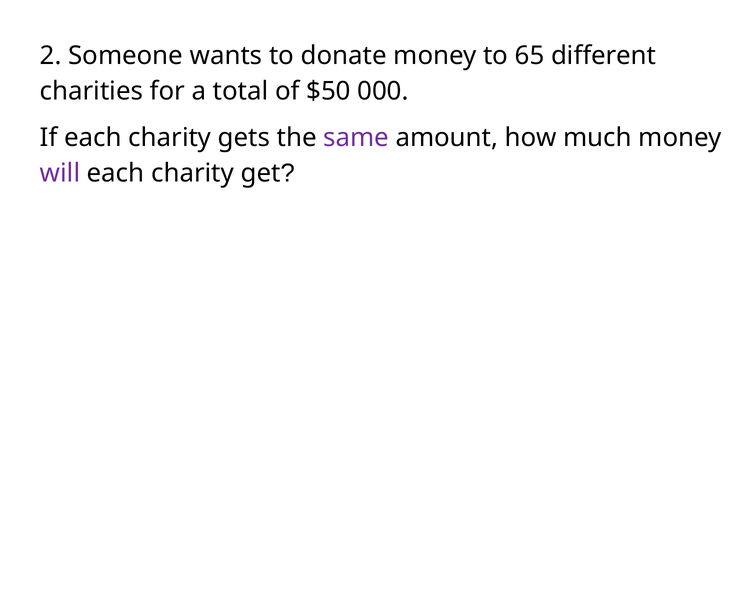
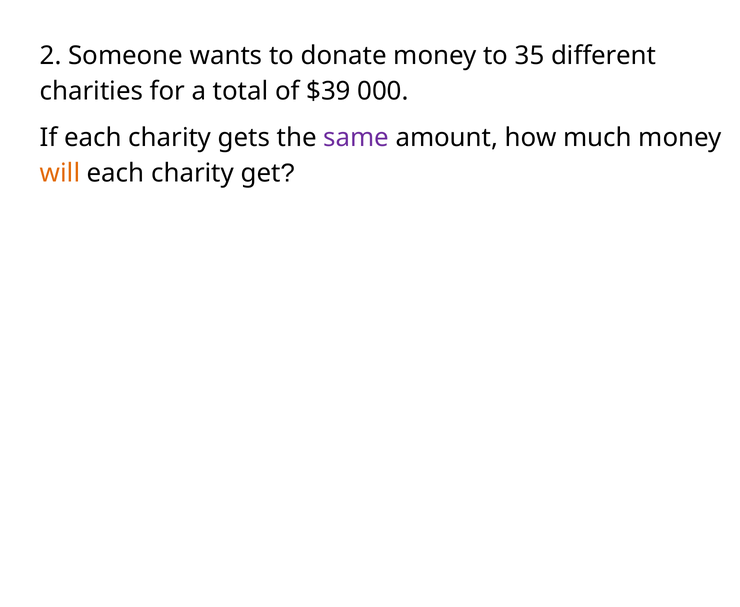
65: 65 -> 35
$50: $50 -> $39
will colour: purple -> orange
